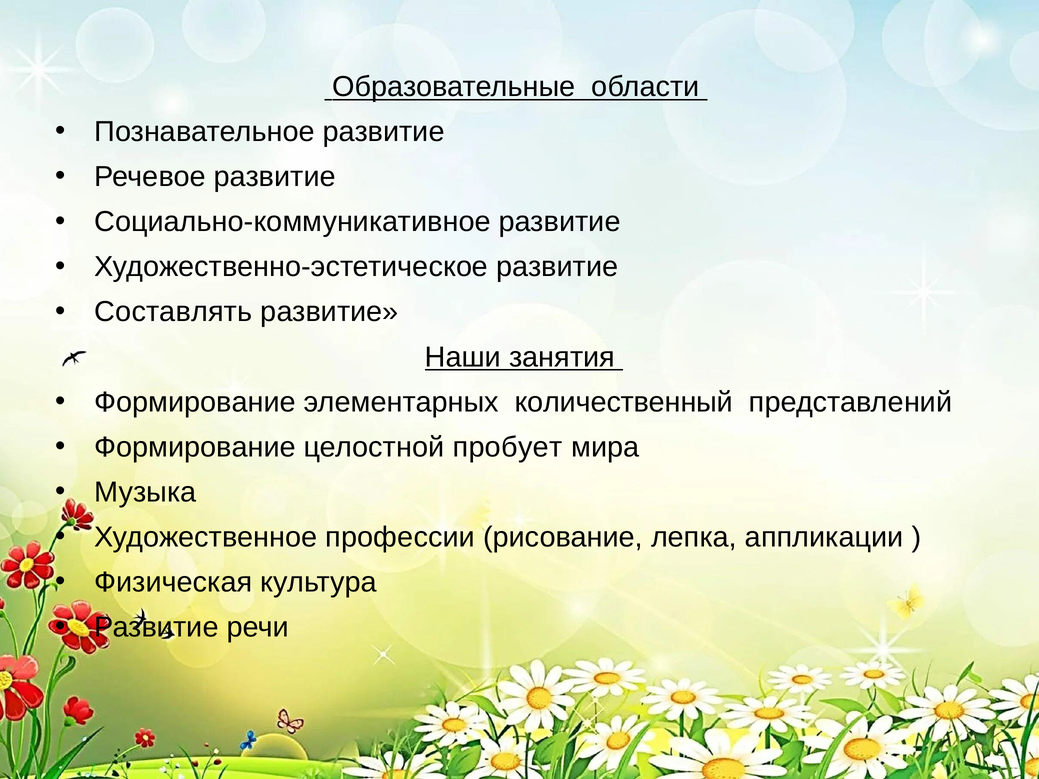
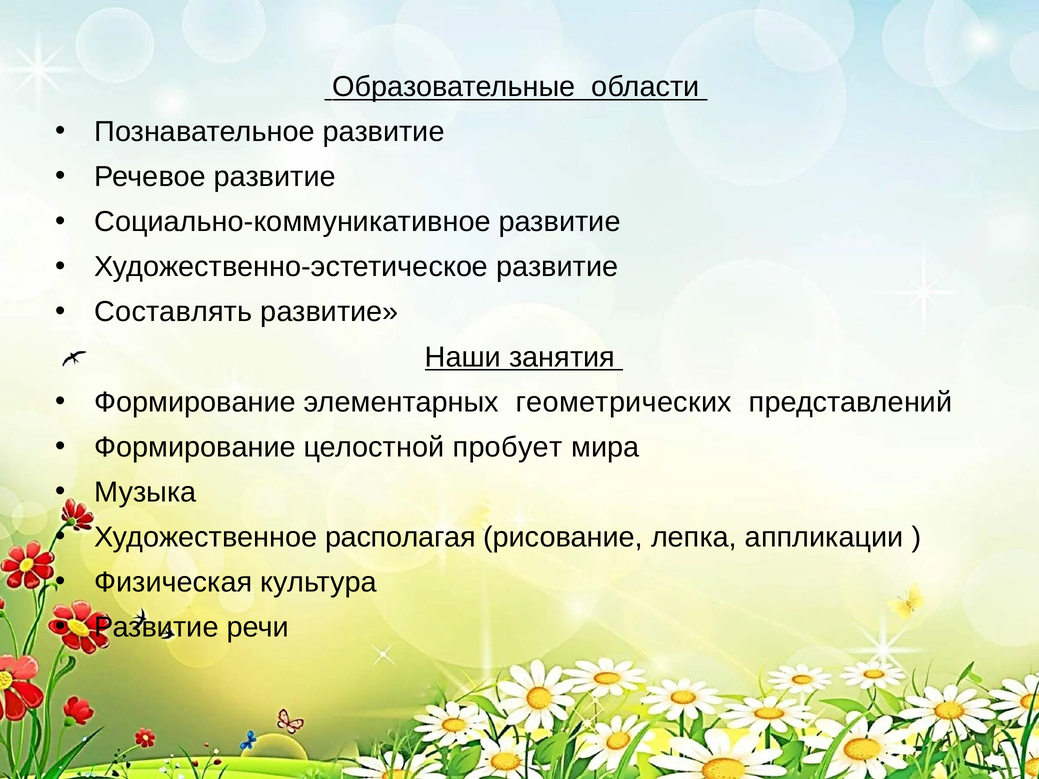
количественный: количественный -> геометрических
профессии: профессии -> располагая
